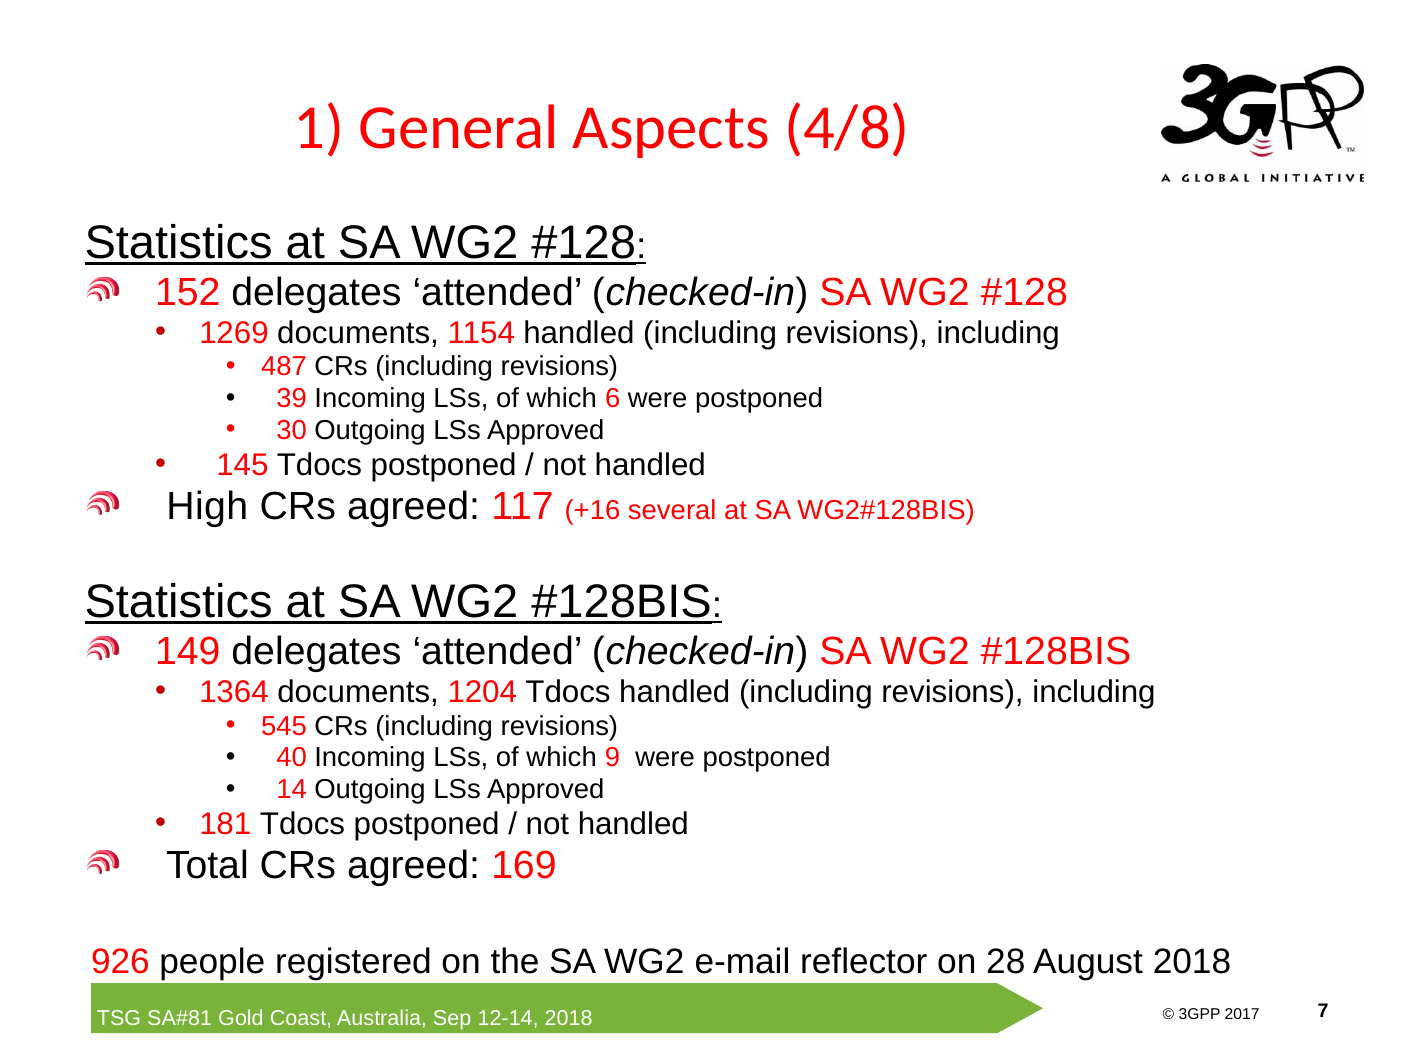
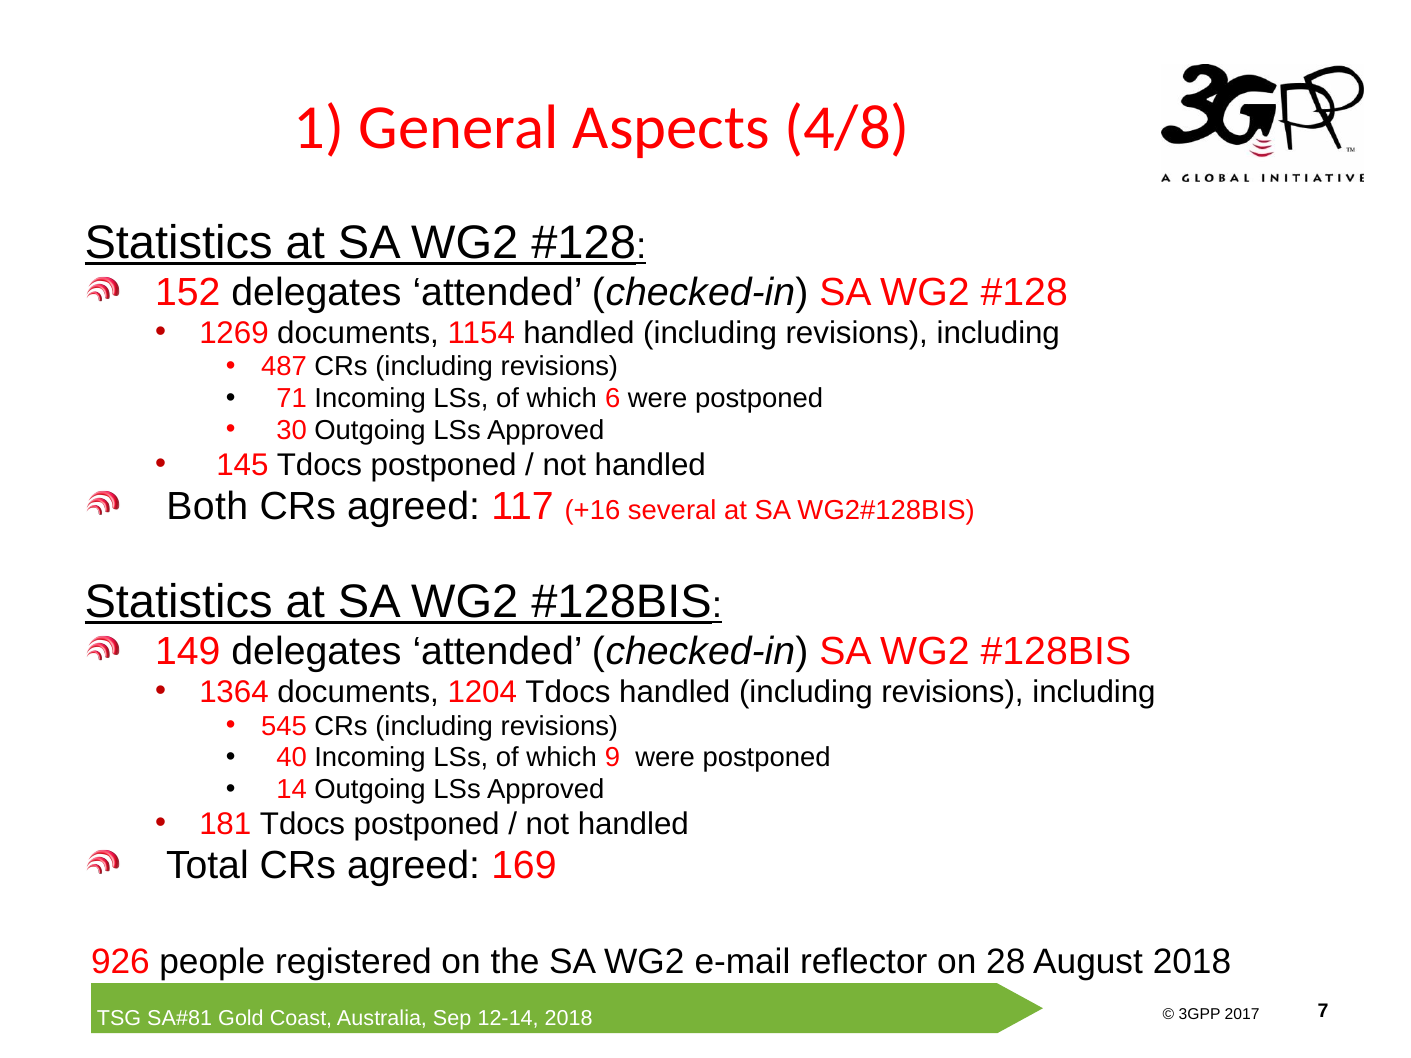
39: 39 -> 71
High: High -> Both
